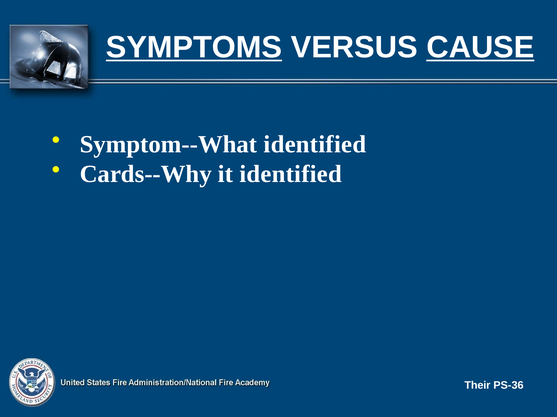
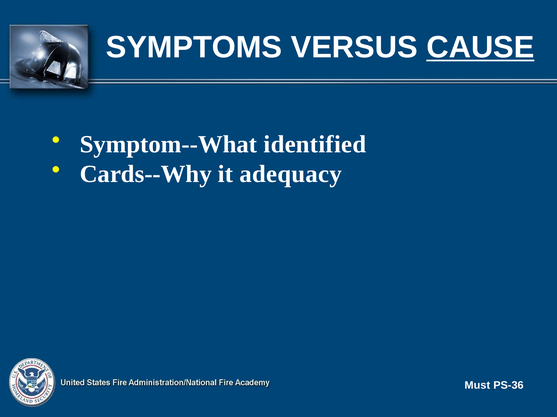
SYMPTOMS underline: present -> none
it identified: identified -> adequacy
Their: Their -> Must
